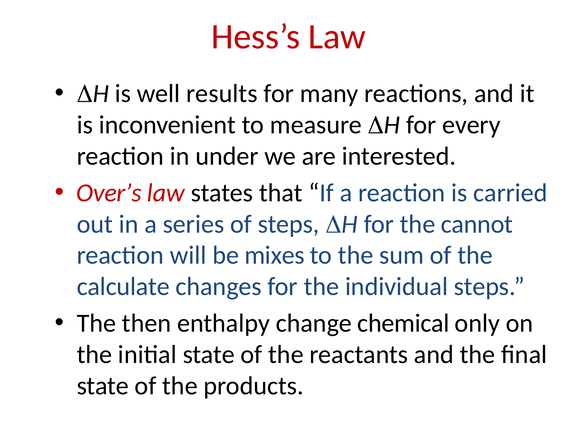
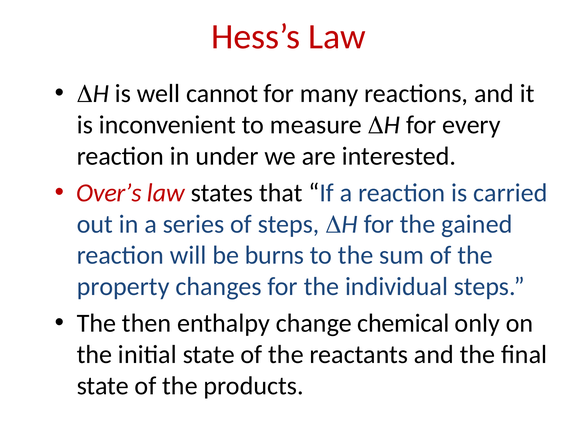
results: results -> cannot
cannot: cannot -> gained
mixes: mixes -> burns
calculate: calculate -> property
